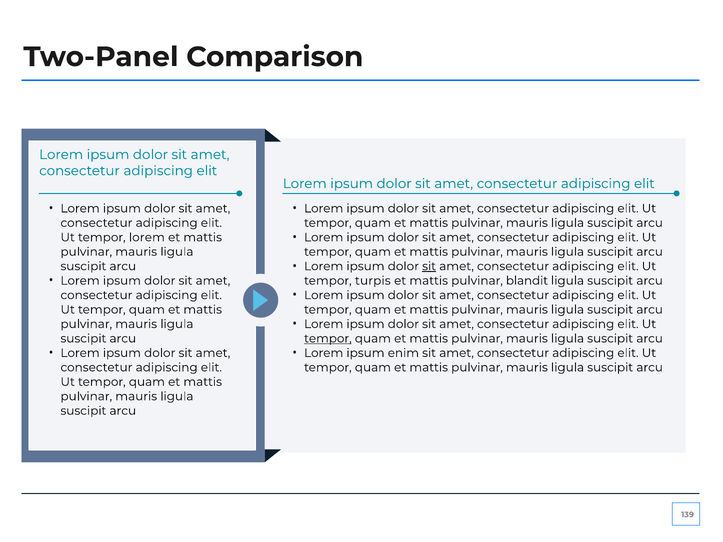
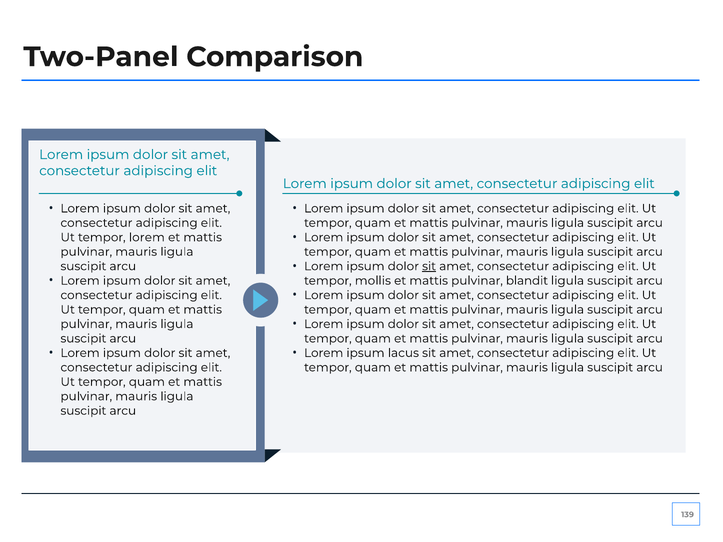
turpis: turpis -> mollis
tempor at (328, 339) underline: present -> none
enim: enim -> lacus
